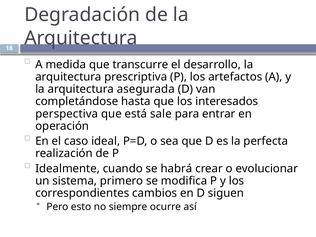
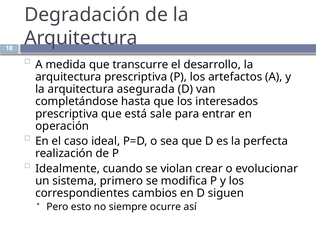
perspectiva at (67, 114): perspectiva -> prescriptiva
habrá: habrá -> violan
